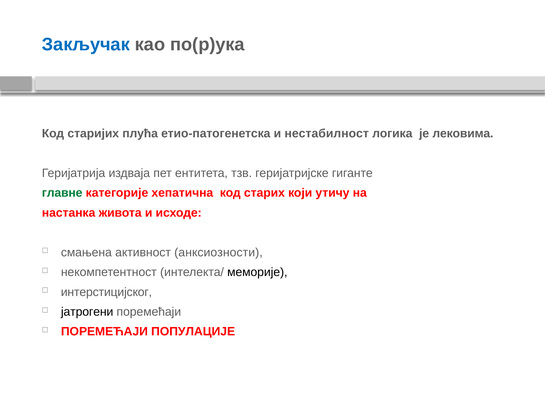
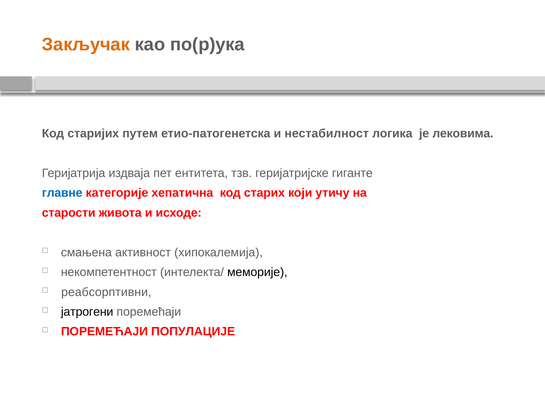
Закључак colour: blue -> orange
плућа: плућа -> путем
главне colour: green -> blue
настанка: настанка -> старости
анксиозности: анксиозности -> хипокалемија
интерстицијског: интерстицијског -> реабсорптивни
